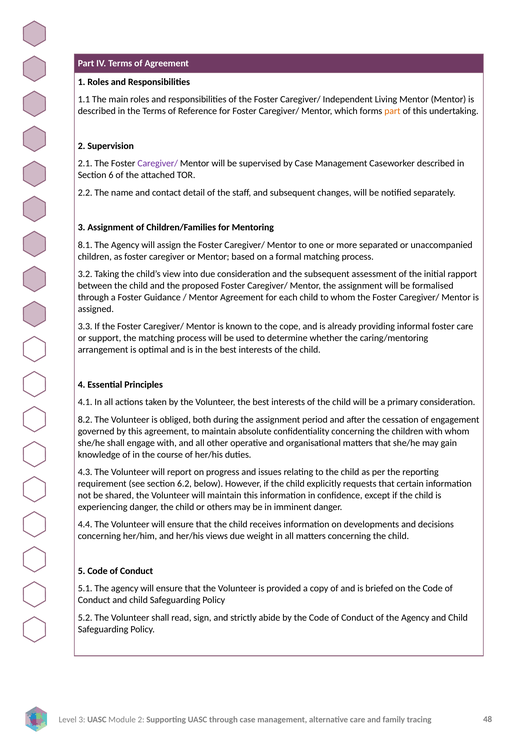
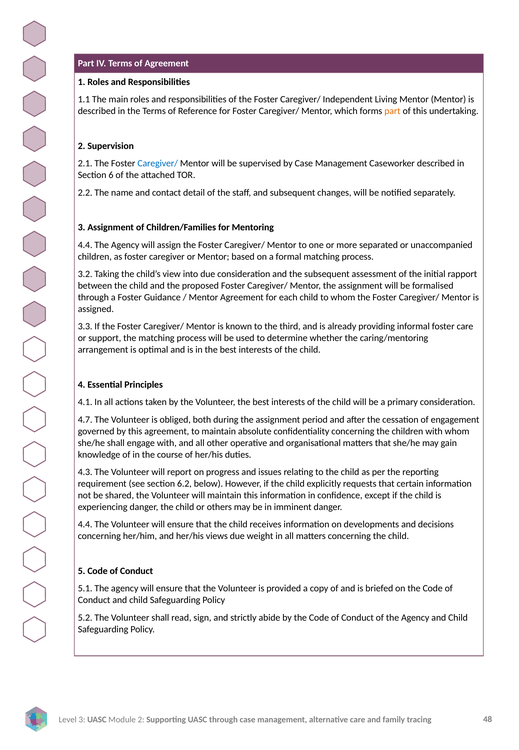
Caregiver/ at (158, 163) colour: purple -> blue
8.1 at (85, 245): 8.1 -> 4.4
cope: cope -> third
8.2: 8.2 -> 4.7
